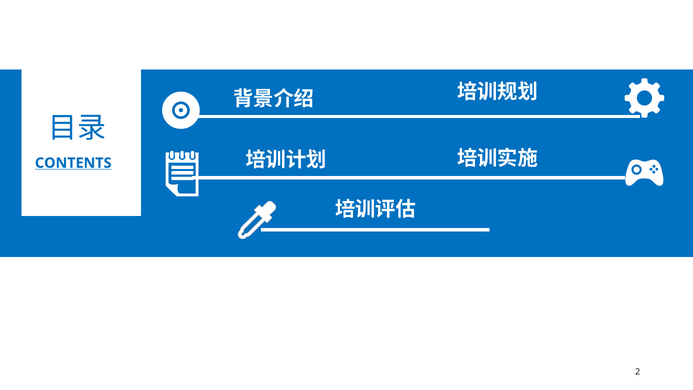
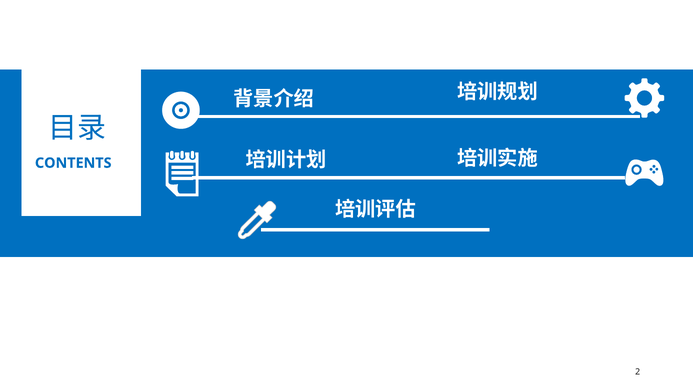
CONTENTS underline: present -> none
